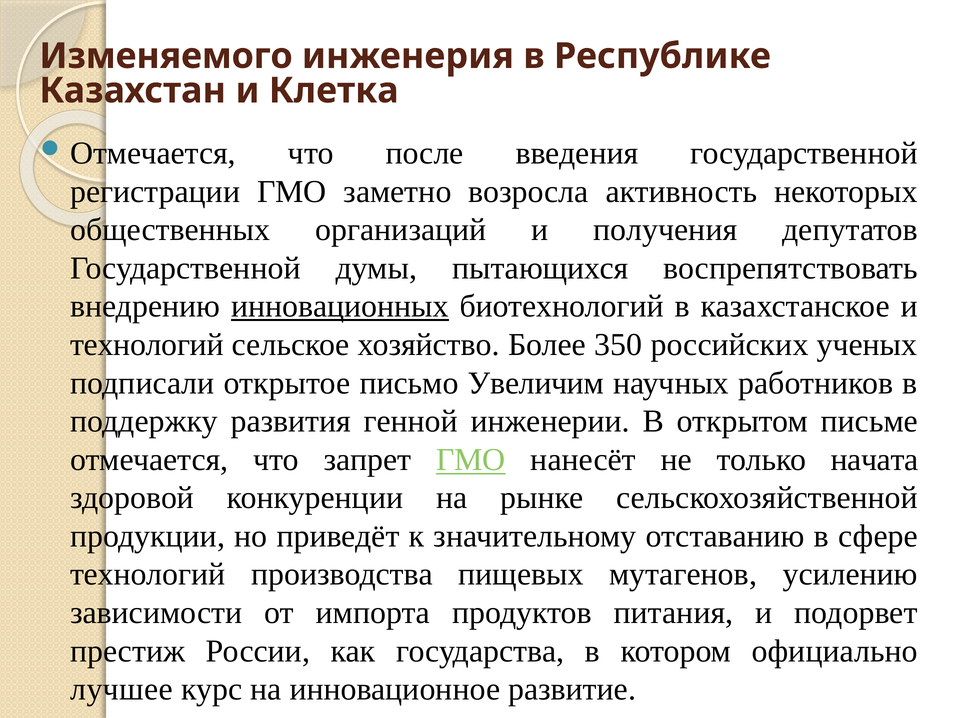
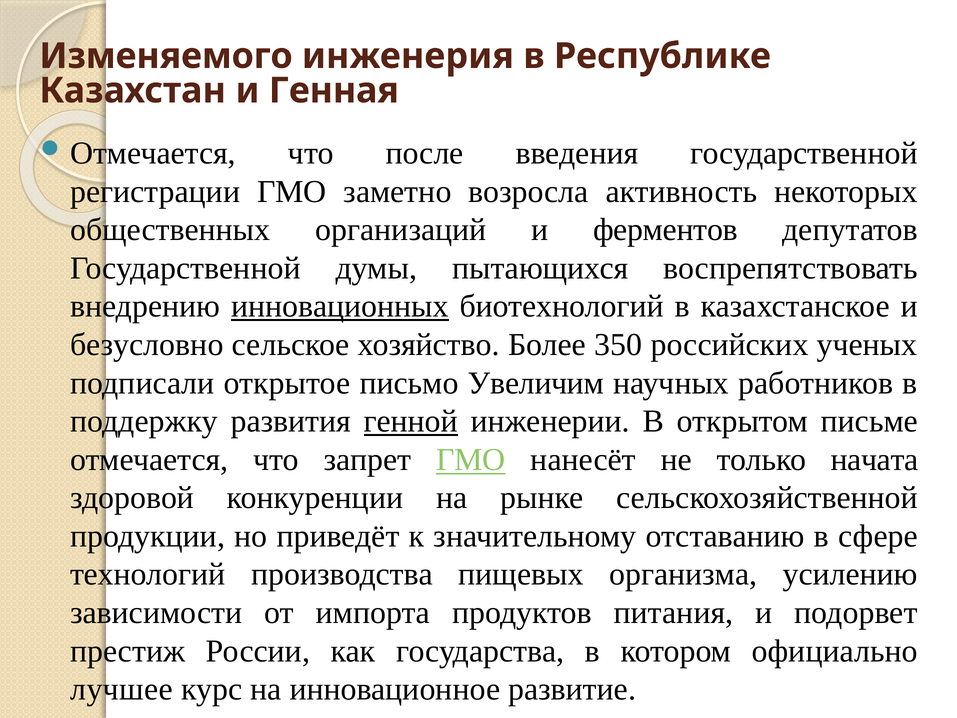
Клетка: Клетка -> Генная
получения: получения -> ферментов
технологий at (147, 345): технологий -> безусловно
генной underline: none -> present
мутагенов: мутагенов -> организма
